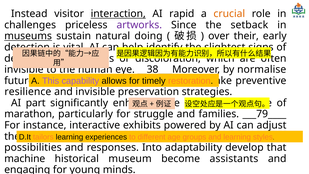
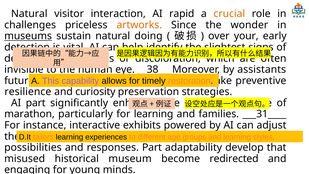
Instead at (29, 14): Instead -> Natural
interaction underline: present -> none
artworks colour: purple -> orange
setback: setback -> wonder
over their: their -> your
normalise: normalise -> assistants
and invisible: invisible -> curiosity
for struggle: struggle -> learning
___79____: ___79____ -> ___31____
responses Into: Into -> Part
machine: machine -> misused
assistants: assistants -> redirected
